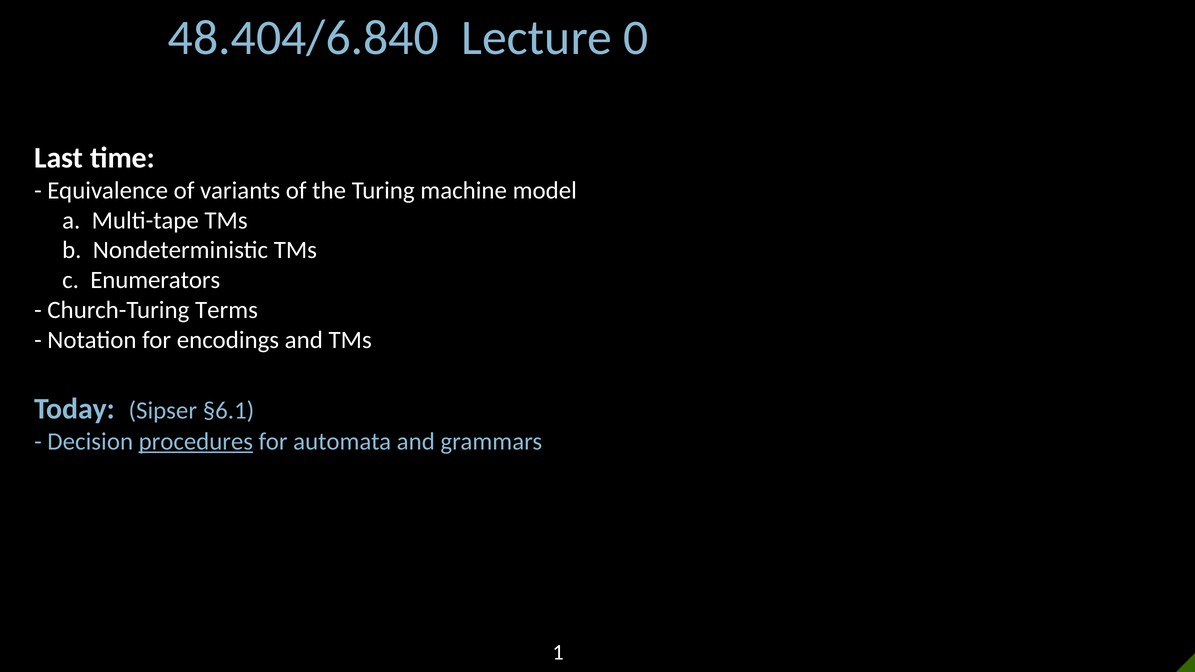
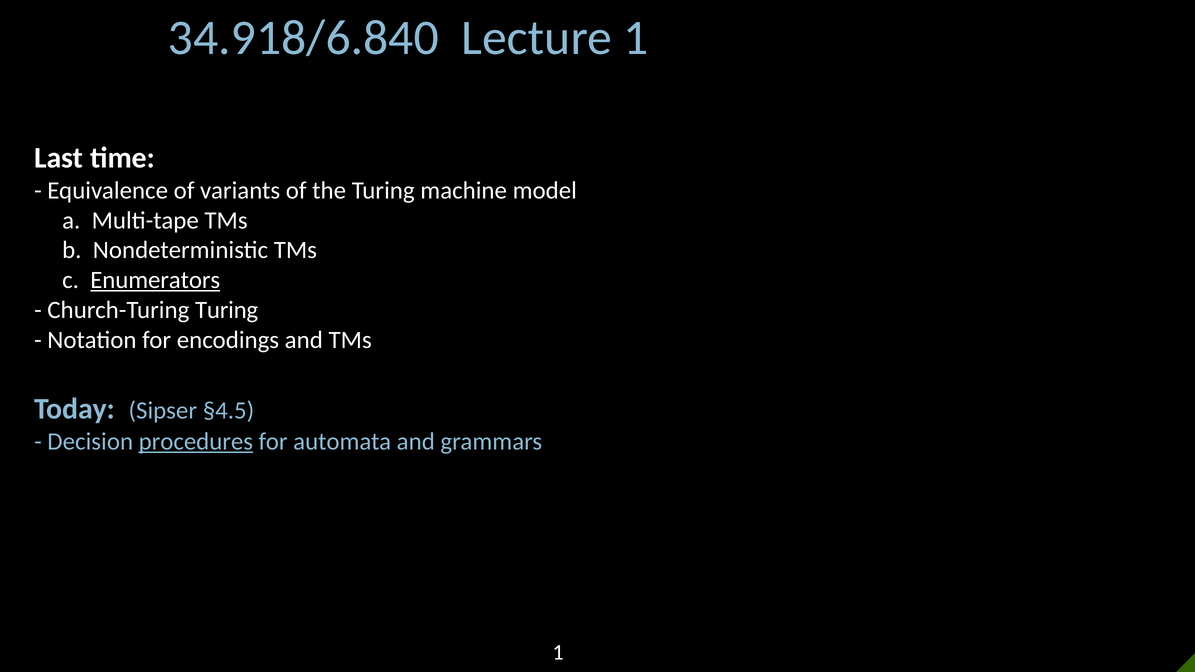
48.404/6.840: 48.404/6.840 -> 34.918/6.840
Lecture 0: 0 -> 1
Enumerators underline: none -> present
Church-Turing Terms: Terms -> Turing
§6.1: §6.1 -> §4.5
